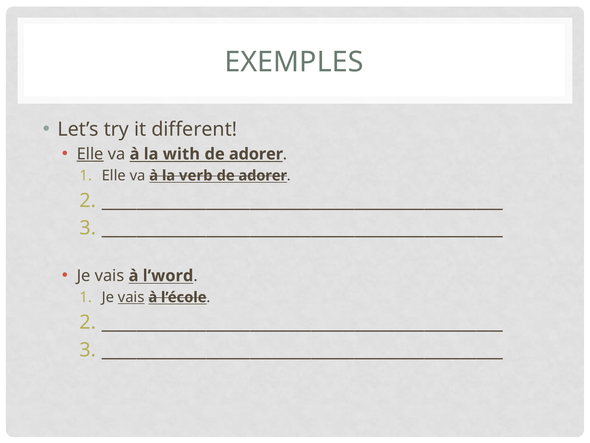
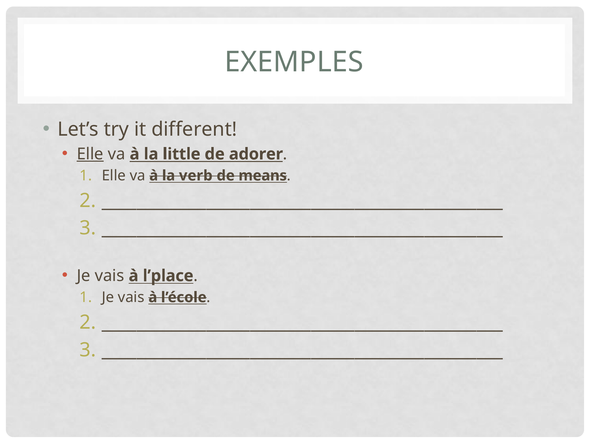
with: with -> little
adorer at (263, 175): adorer -> means
l’word: l’word -> l’place
vais at (131, 297) underline: present -> none
